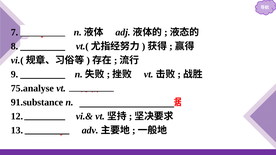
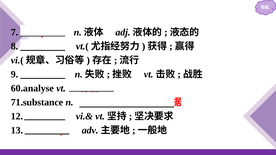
75.analyse: 75.analyse -> 60.analyse
91.substance: 91.substance -> 71.substance
